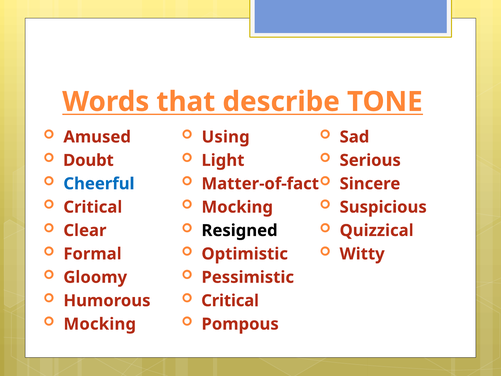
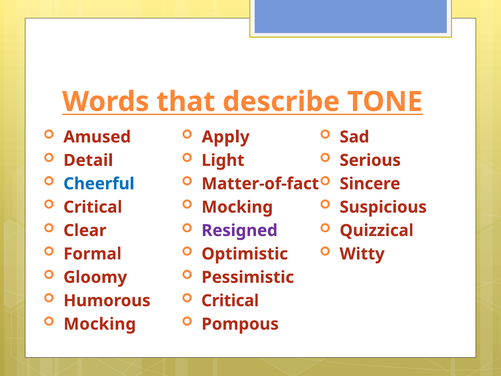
Using: Using -> Apply
Doubt: Doubt -> Detail
Resigned colour: black -> purple
